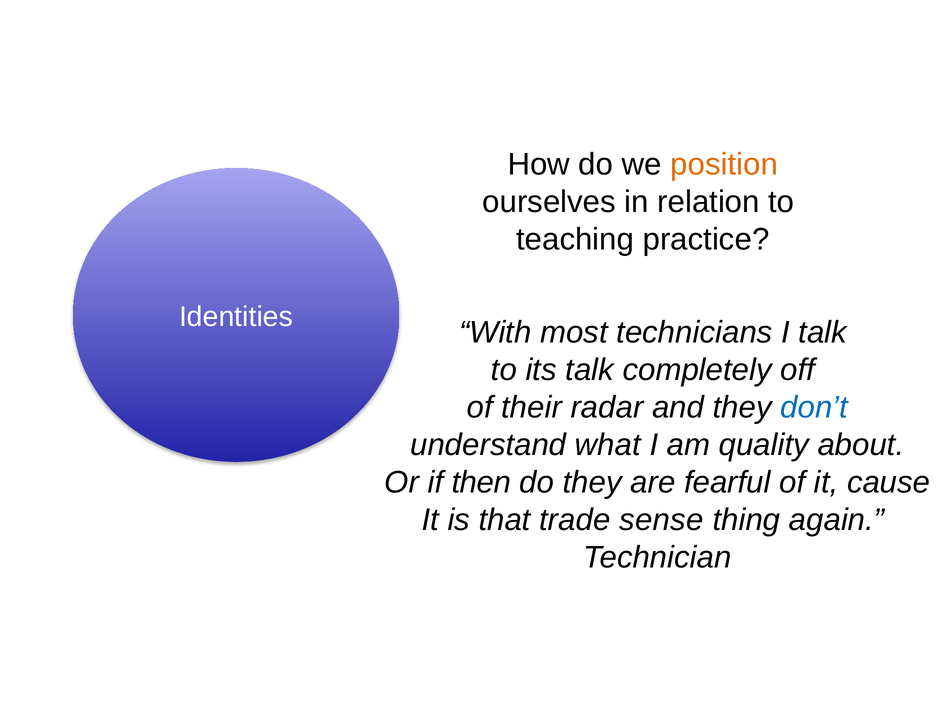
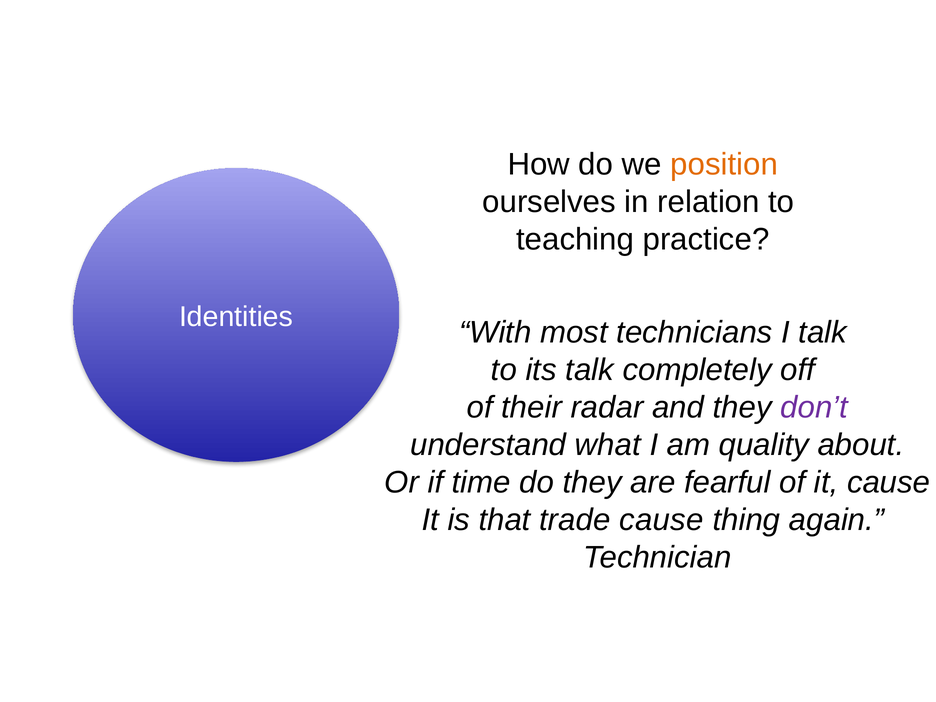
don’t colour: blue -> purple
then: then -> time
trade sense: sense -> cause
